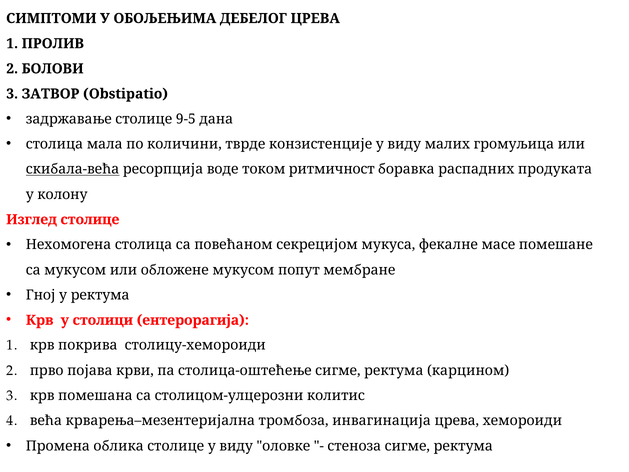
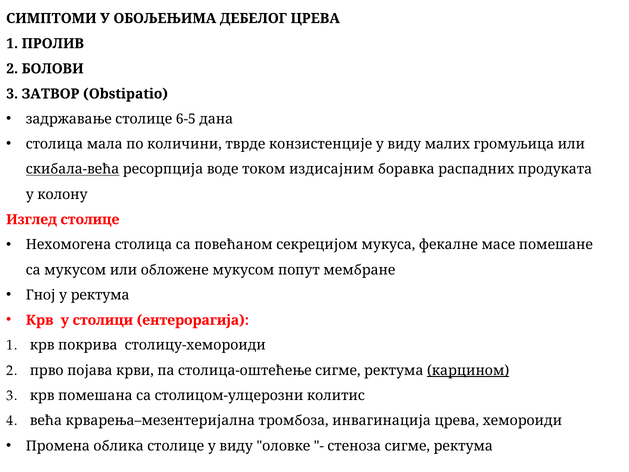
9-5: 9-5 -> 6-5
ритмичност: ритмичност -> издисајним
карцином underline: none -> present
